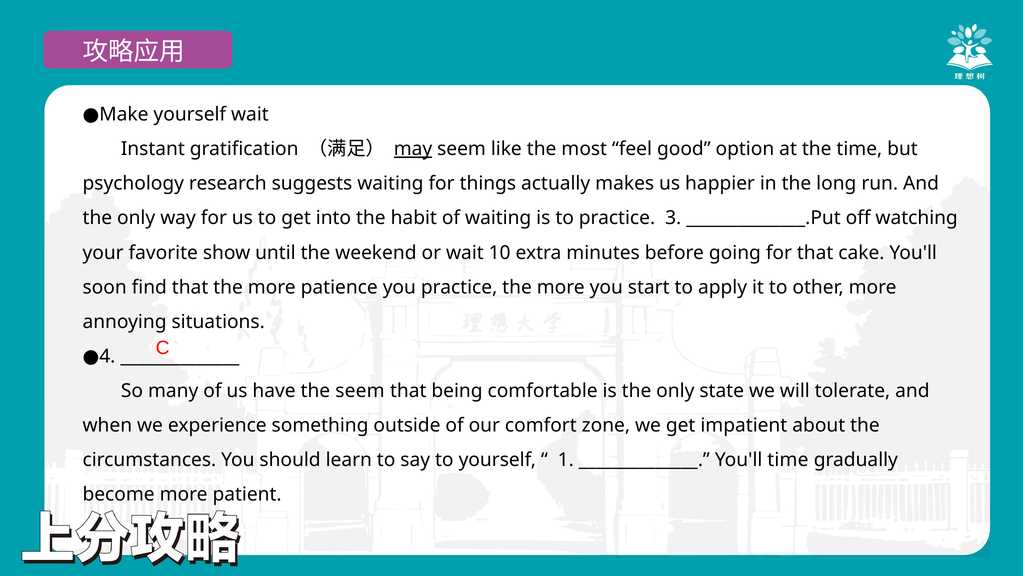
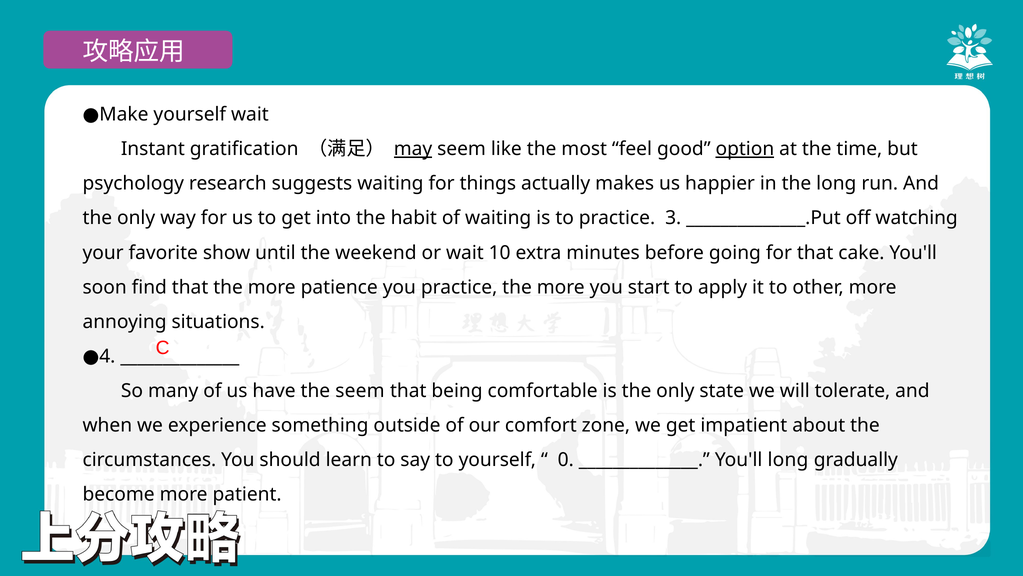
option underline: none -> present
1: 1 -> 0
You'll time: time -> long
